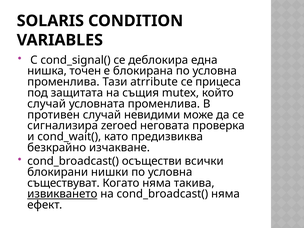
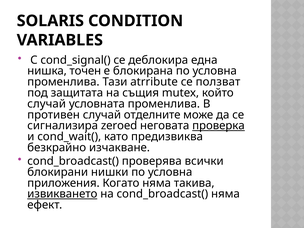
прицеса: прицеса -> ползват
невидими: невидими -> отделните
проверка underline: none -> present
осъществи: осъществи -> проверява
съществуват: съществуват -> приложения
